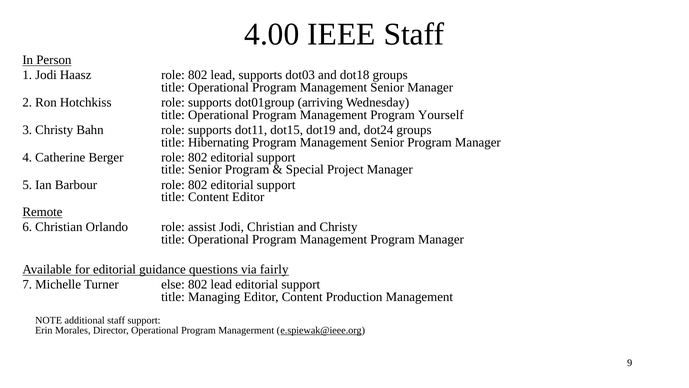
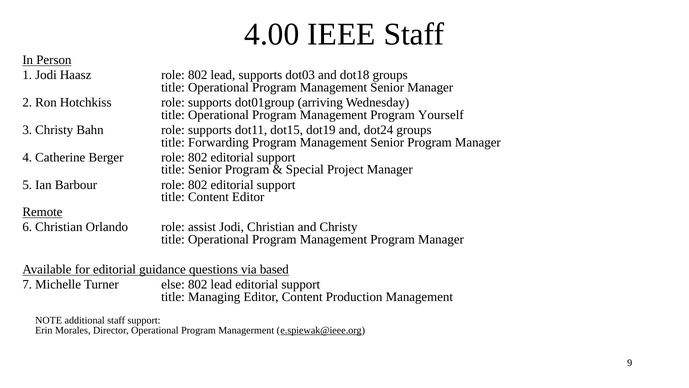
Hibernating: Hibernating -> Forwarding
fairly: fairly -> based
